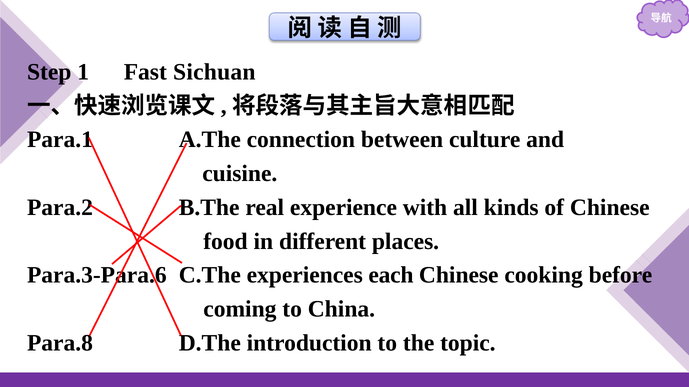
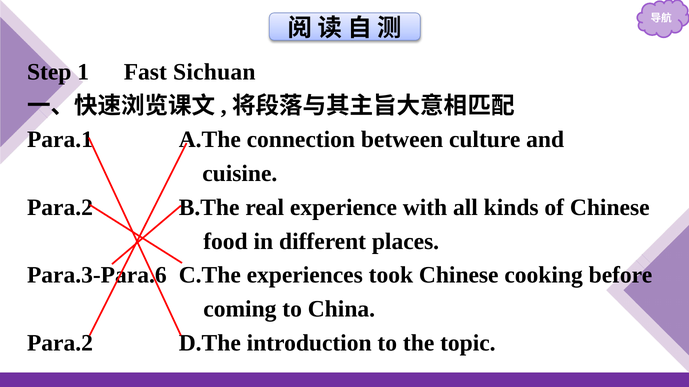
each: each -> took
Para.8 at (60, 343): Para.8 -> Para.2
